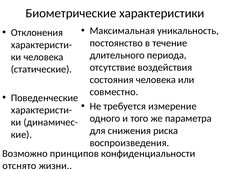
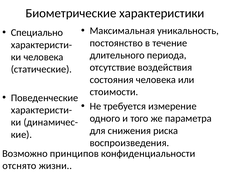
Отклонения: Отклонения -> Специально
совместно: совместно -> стоимости
